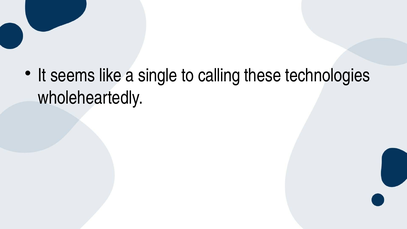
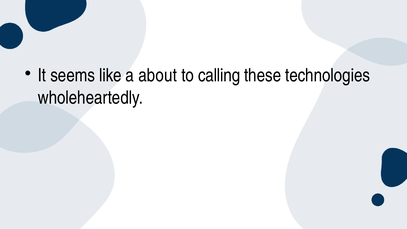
single: single -> about
